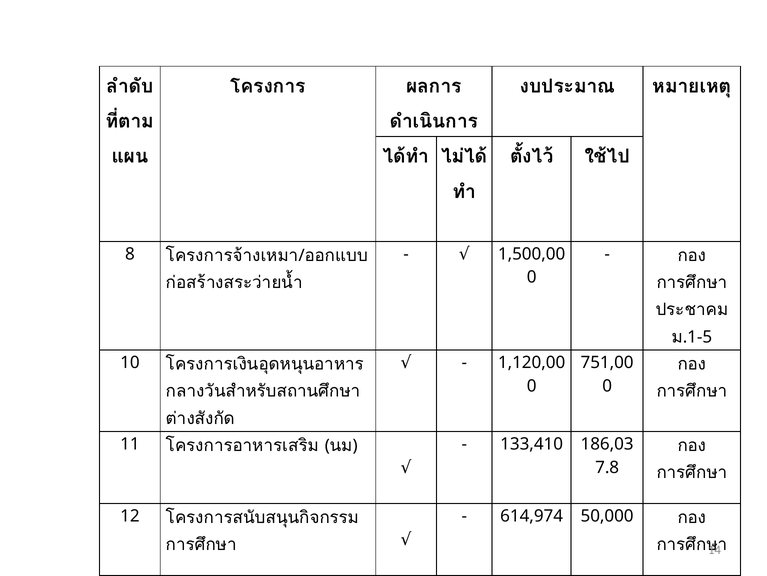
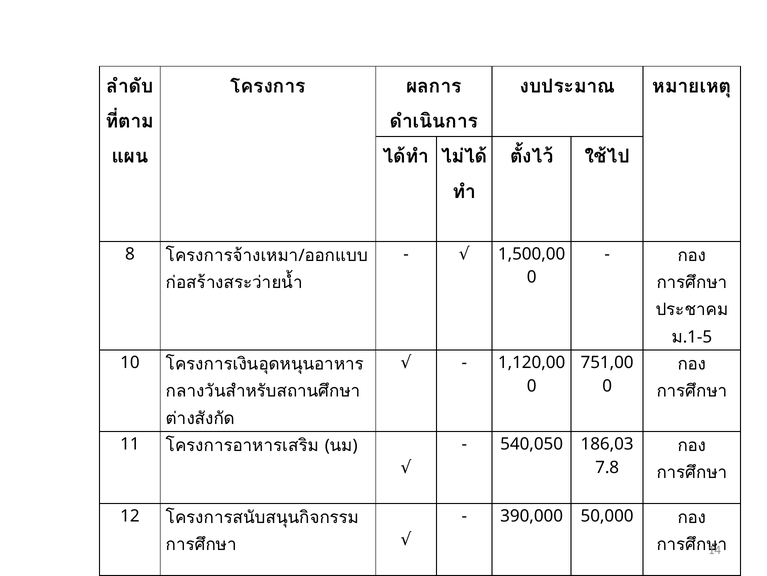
133,410: 133,410 -> 540,050
614,974: 614,974 -> 390,000
